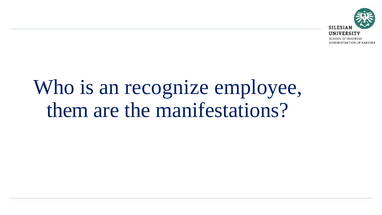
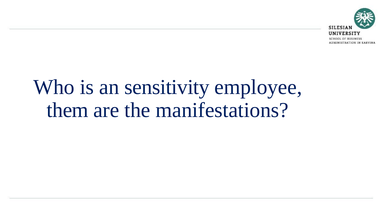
recognize: recognize -> sensitivity
